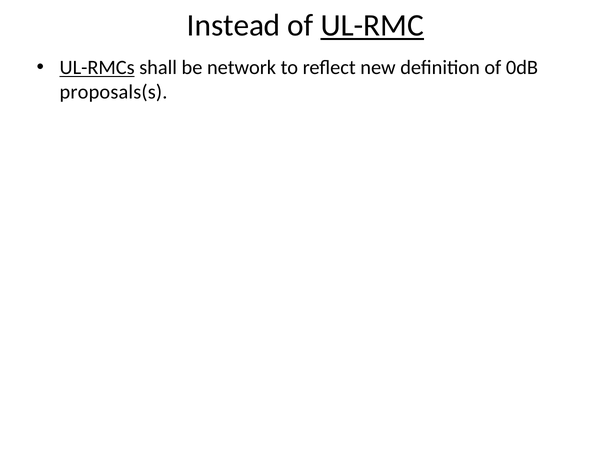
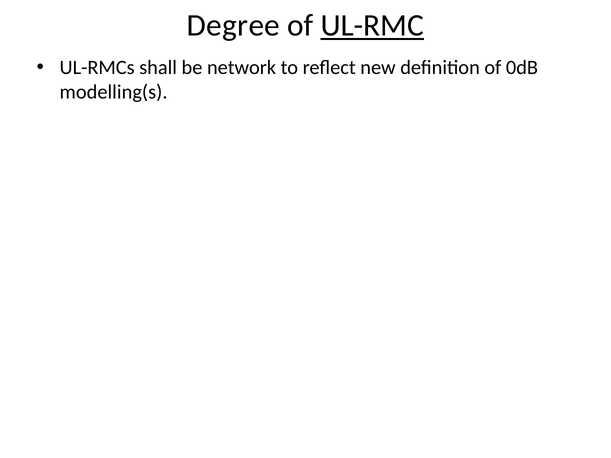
Instead: Instead -> Degree
UL-RMCs underline: present -> none
proposals(s: proposals(s -> modelling(s
